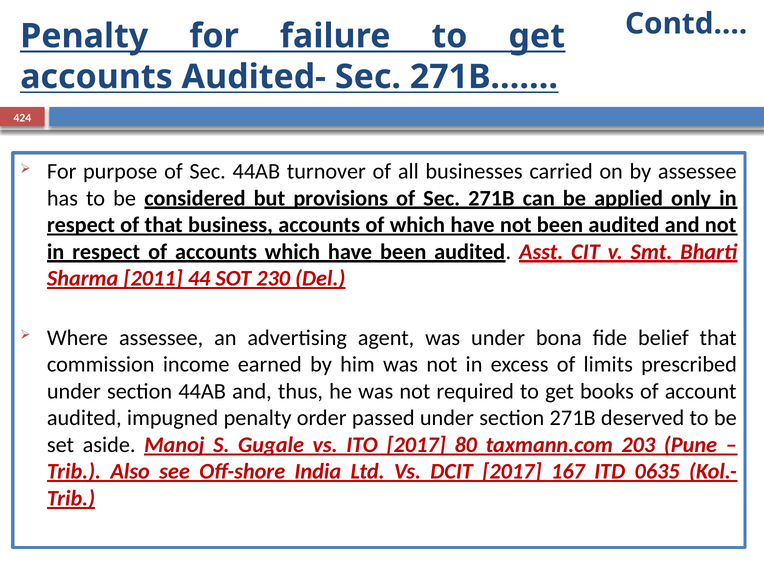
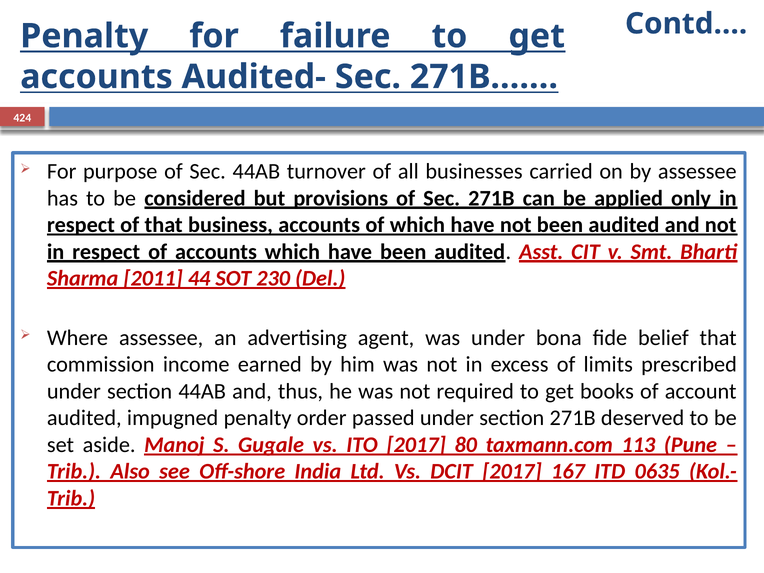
203: 203 -> 113
